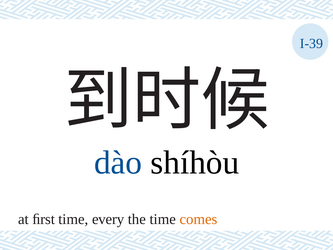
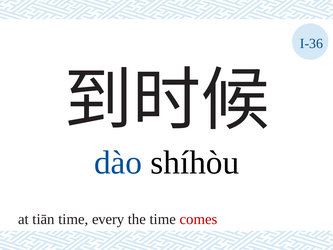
I-39: I-39 -> I-36
ﬁrst: ﬁrst -> tiān
comes colour: orange -> red
